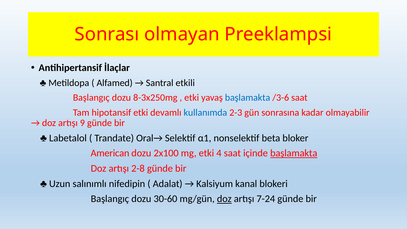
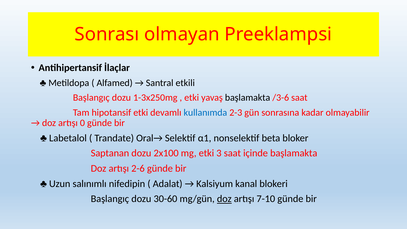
8-3x250mg: 8-3x250mg -> 1-3x250mg
başlamakta at (248, 98) colour: blue -> black
9: 9 -> 0
American: American -> Saptanan
4: 4 -> 3
başlamakta at (294, 153) underline: present -> none
2-8: 2-8 -> 2-6
7-24: 7-24 -> 7-10
